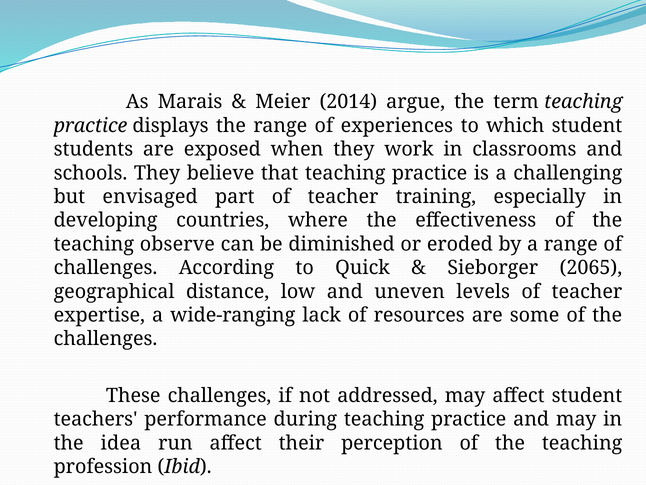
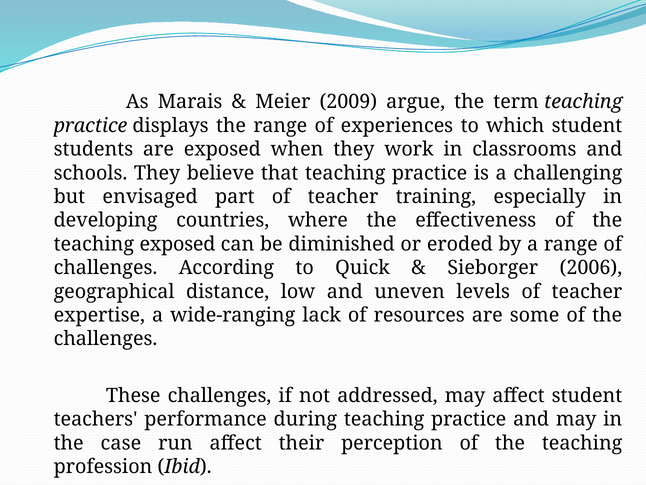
2014: 2014 -> 2009
teaching observe: observe -> exposed
2065: 2065 -> 2006
idea: idea -> case
